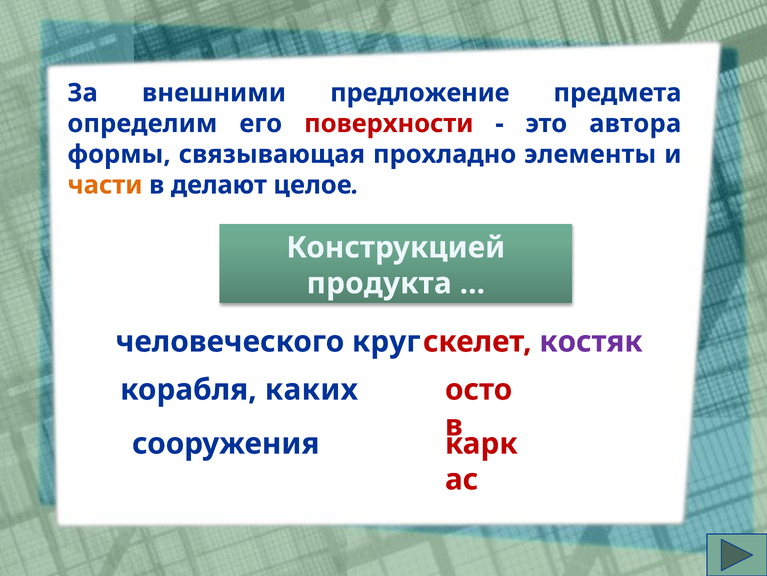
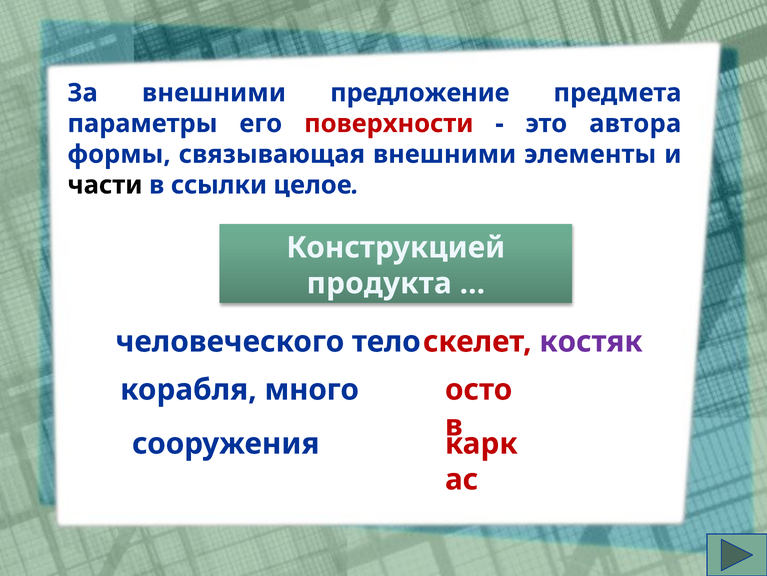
определим: определим -> параметры
связывающая прохладно: прохладно -> внешними
части colour: orange -> black
делают: делают -> ссылки
круг: круг -> тело
каких: каких -> много
